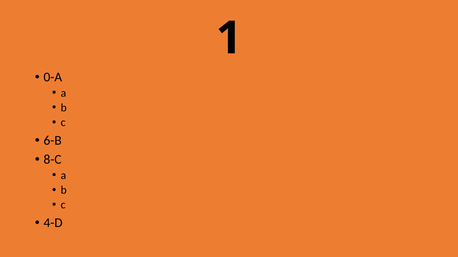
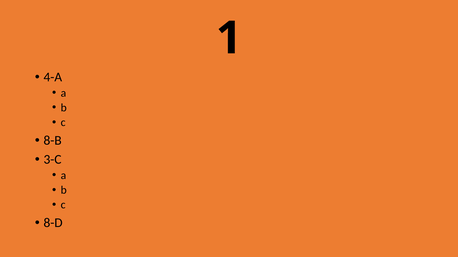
0-A: 0-A -> 4-A
6-B: 6-B -> 8-B
8-C: 8-C -> 3-C
4-D: 4-D -> 8-D
